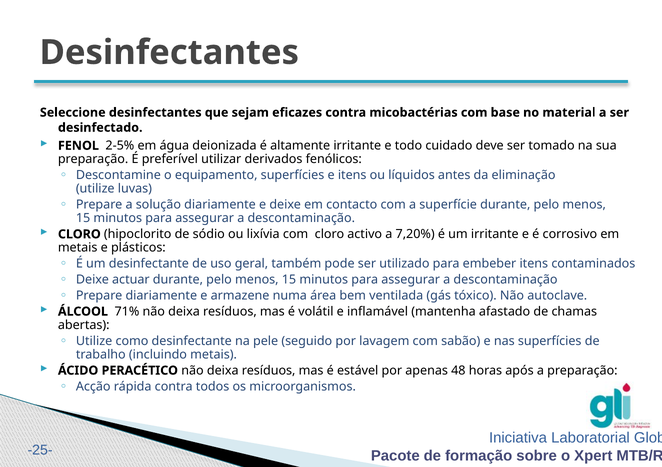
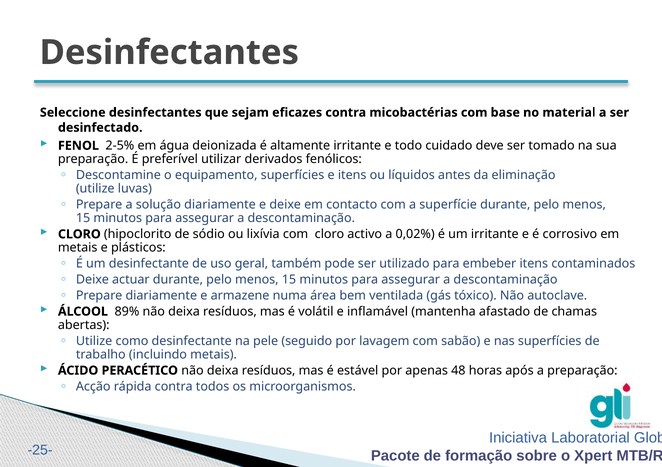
7,20%: 7,20% -> 0,02%
71%: 71% -> 89%
